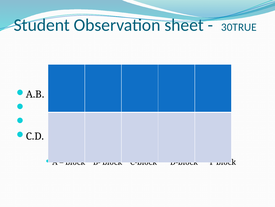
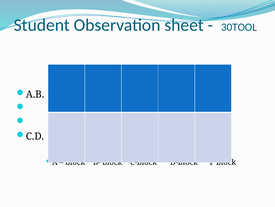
30TRUE: 30TRUE -> 30TOOL
